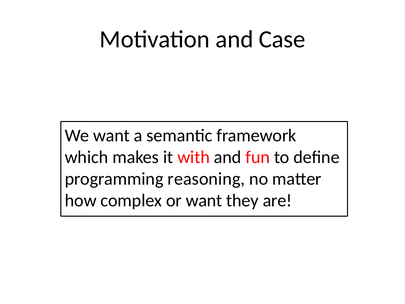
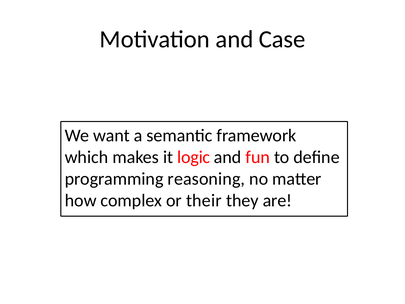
with: with -> logic
or want: want -> their
